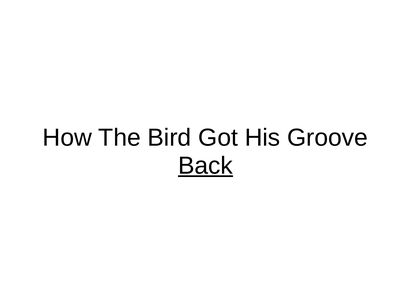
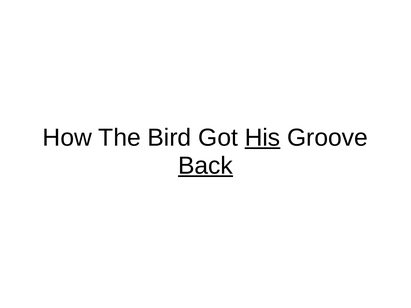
His underline: none -> present
